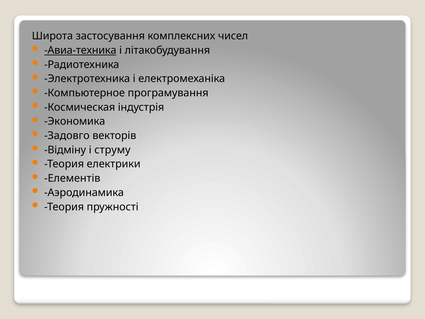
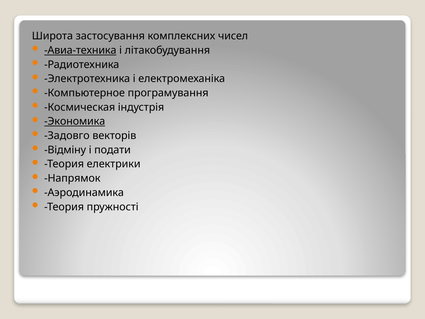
Экономика underline: none -> present
струму: струму -> подати
Елементів: Елементів -> Напрямок
